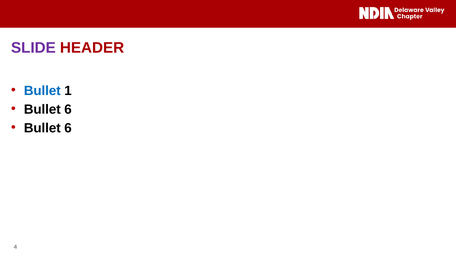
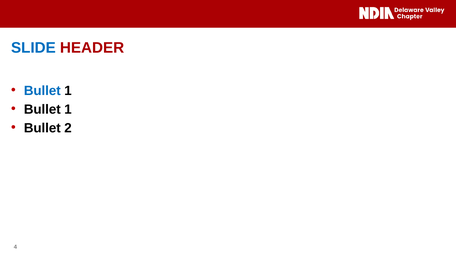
SLIDE colour: purple -> blue
6 at (68, 109): 6 -> 1
6 at (68, 128): 6 -> 2
